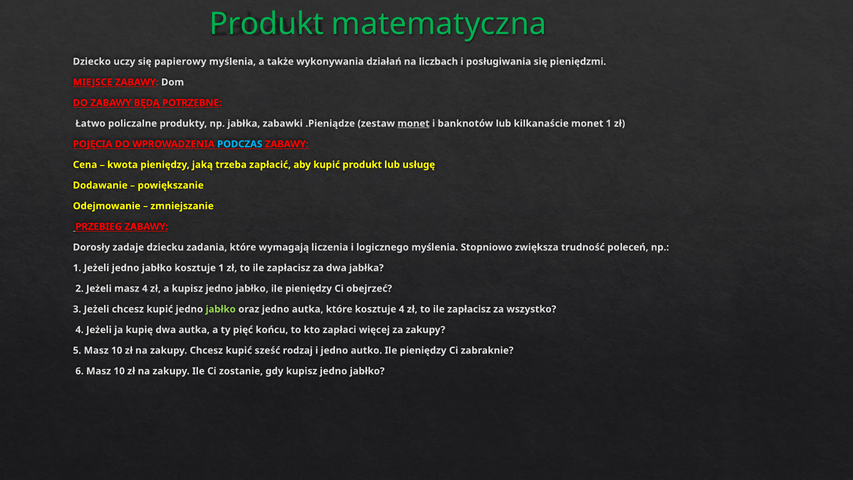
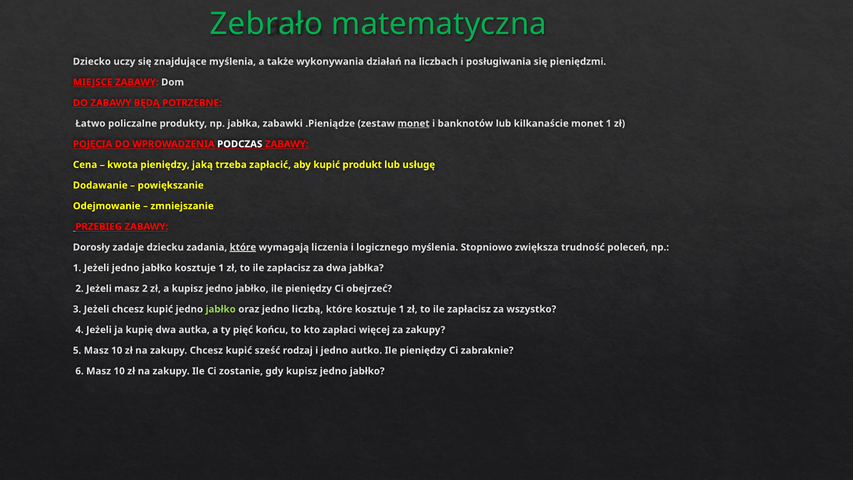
Produkt at (267, 24): Produkt -> Zebrało
papierowy: papierowy -> znajdujące
PODCZAS colour: light blue -> white
które at (243, 247) underline: none -> present
masz 4: 4 -> 2
jedno autka: autka -> liczbą
które kosztuje 4: 4 -> 1
